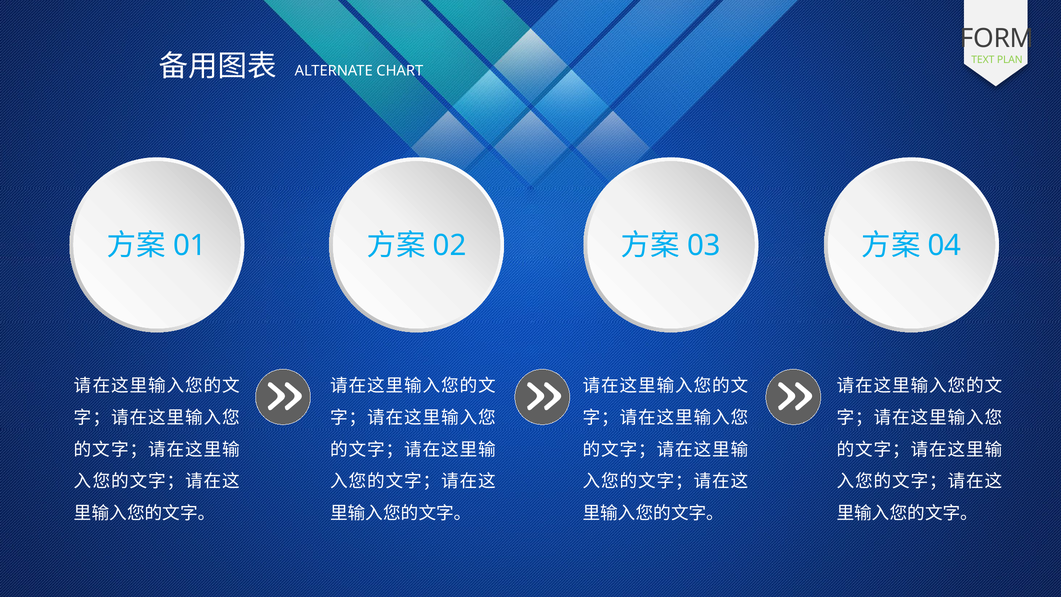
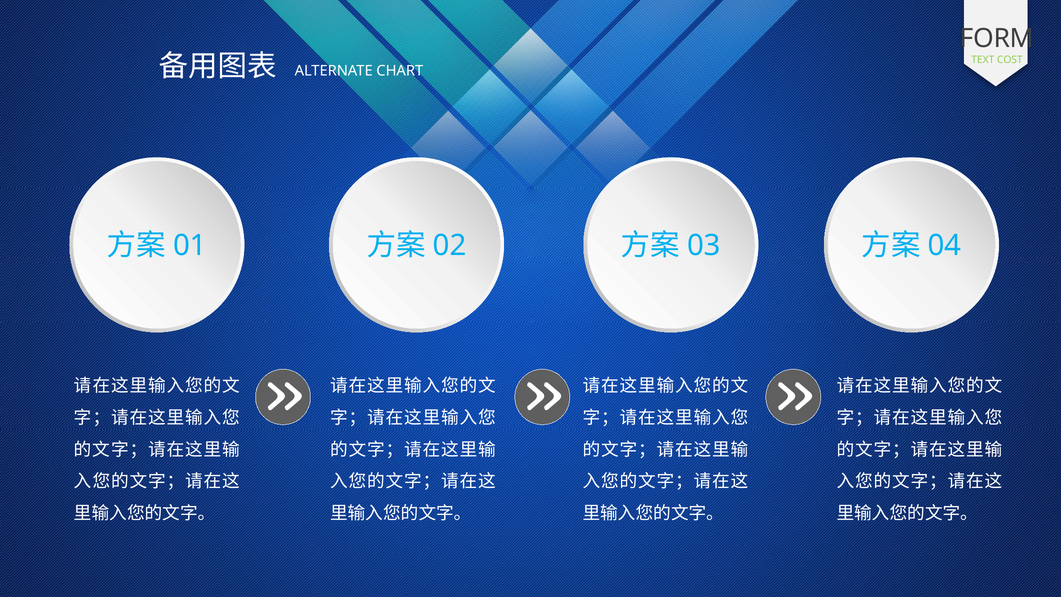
PLAN: PLAN -> COST
